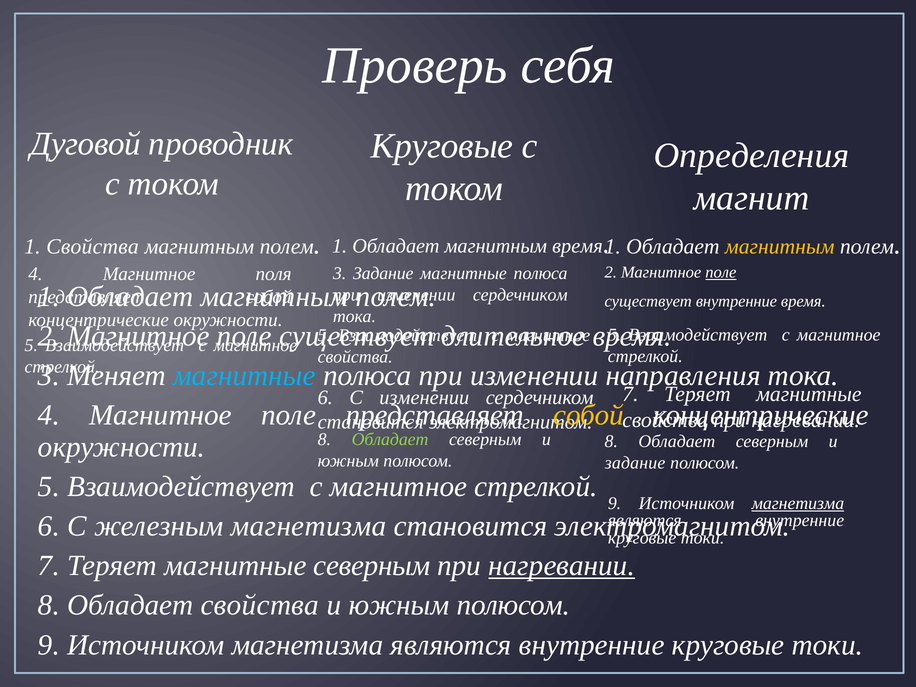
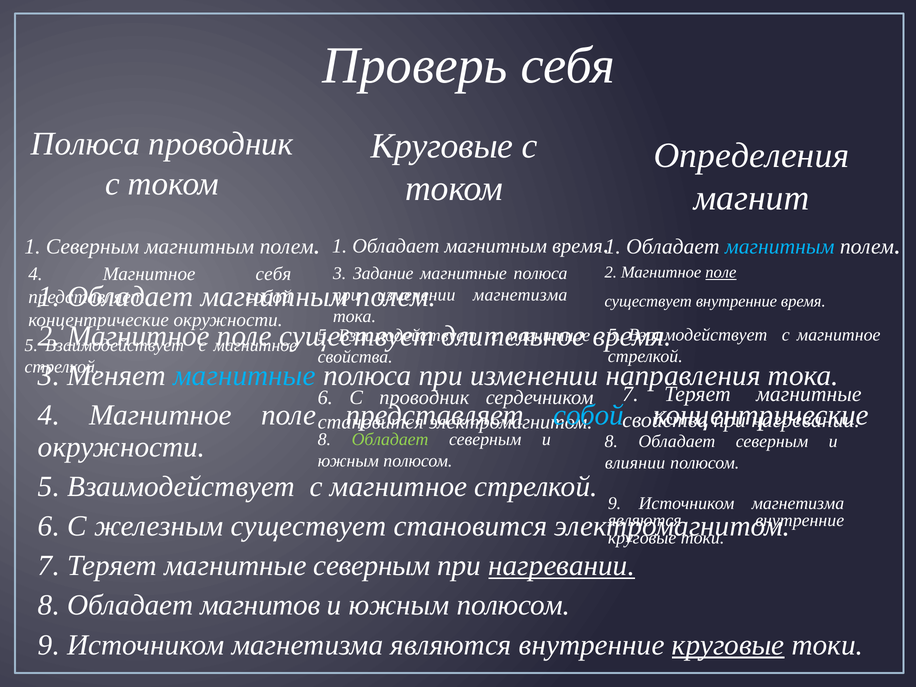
Дуговой at (86, 144): Дуговой -> Полюса
1 Свойства: Свойства -> Северным
магнитным at (780, 247) colour: yellow -> light blue
Магнитное поля: поля -> себя
сердечником at (520, 295): сердечником -> магнетизма
С изменении: изменении -> проводник
собой at (589, 415) colour: yellow -> light blue
задание at (635, 463): задание -> влиянии
магнетизма at (798, 503) underline: present -> none
железным магнетизма: магнетизма -> существует
Обладает свойства: свойства -> магнитов
круговые at (728, 645) underline: none -> present
